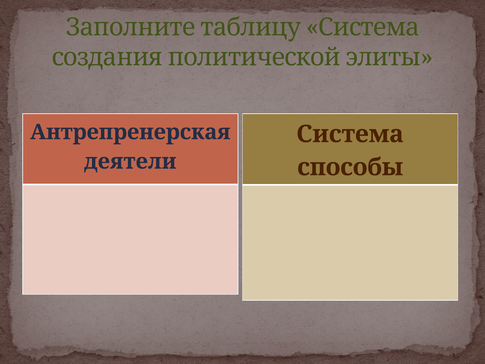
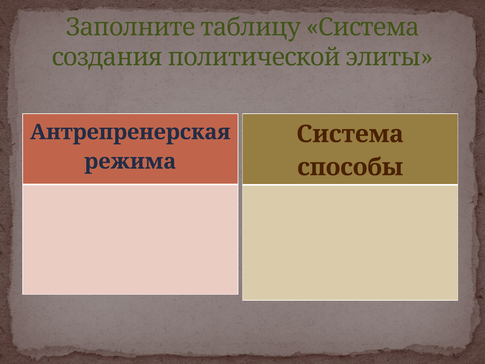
деятели: деятели -> режима
